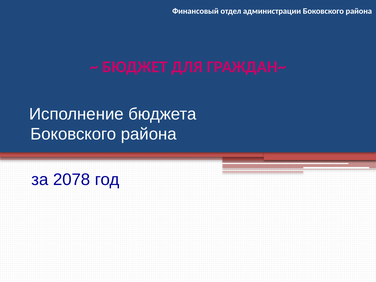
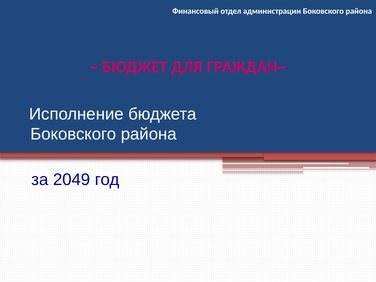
2078: 2078 -> 2049
